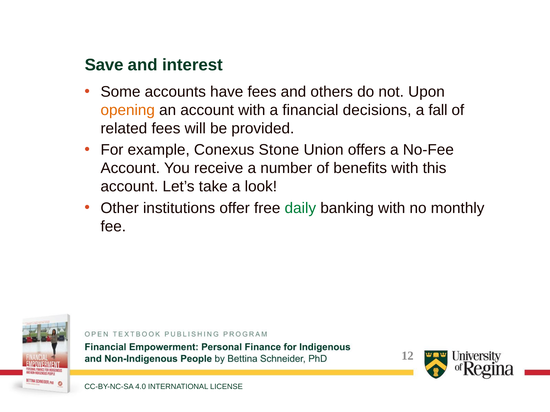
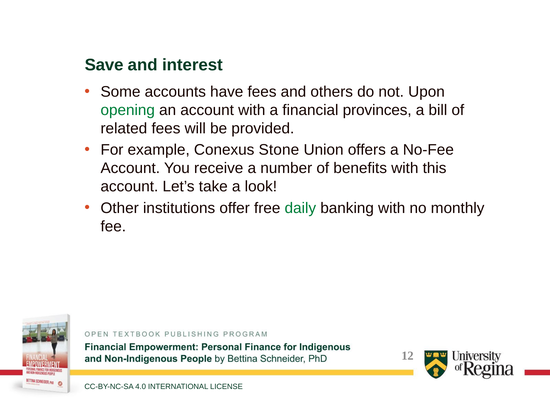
opening colour: orange -> green
decisions: decisions -> provinces
fall: fall -> bill
